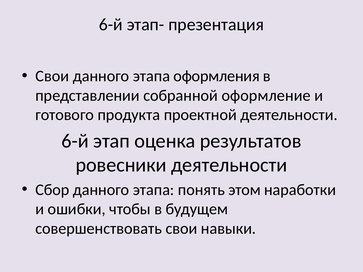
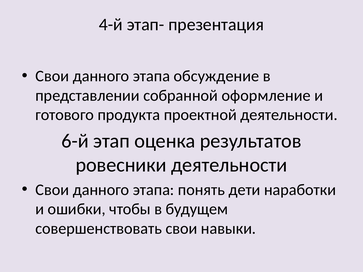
6-й at (111, 25): 6-й -> 4-й
оформления: оформления -> обсуждение
Сбор at (52, 190): Сбор -> Свои
этом: этом -> дети
